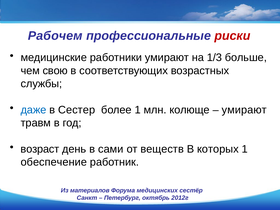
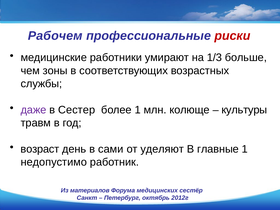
свою: свою -> зоны
даже colour: blue -> purple
умирают at (244, 110): умирают -> культуры
веществ: веществ -> уделяют
которых: которых -> главные
обеспечение: обеспечение -> недопустимо
